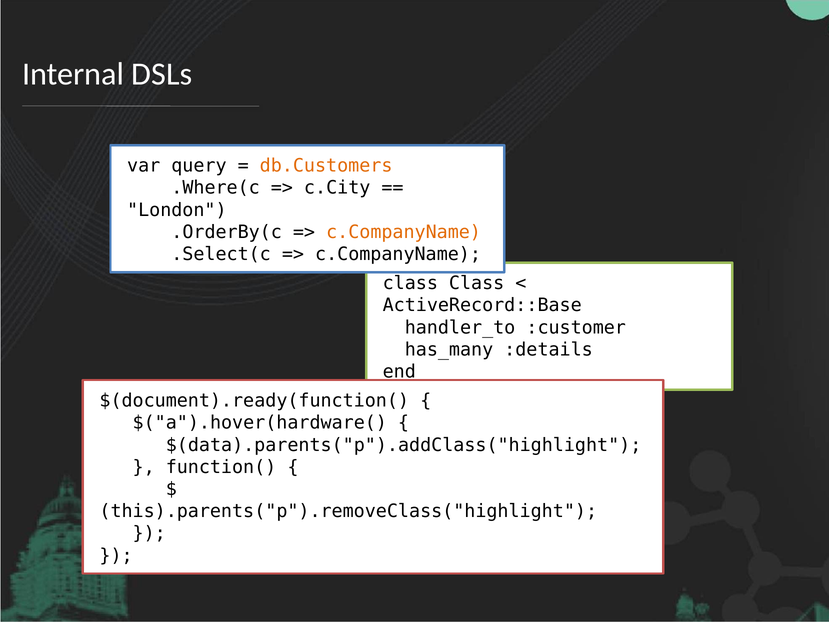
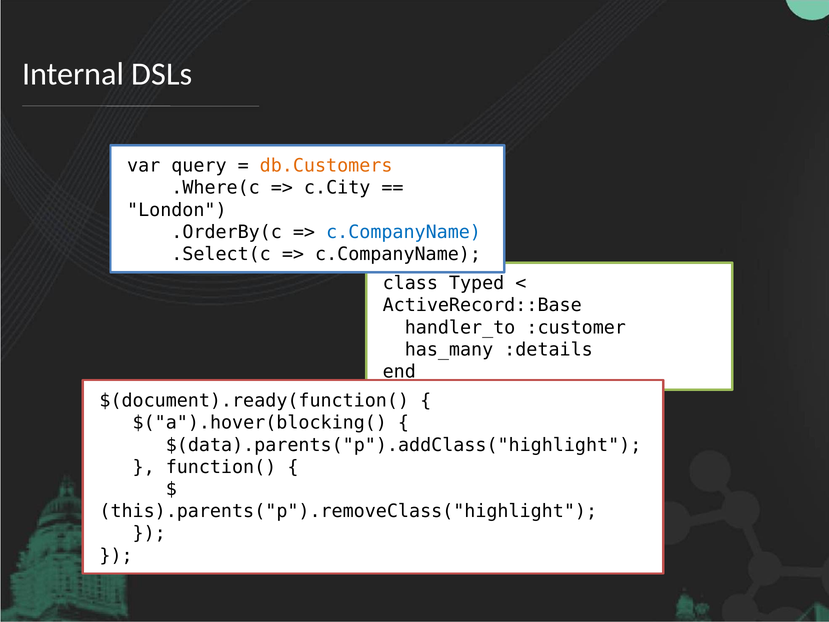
c.CompanyName at (404, 232) colour: orange -> blue
class Class: Class -> Typed
$("a").hover(hardware(: $("a").hover(hardware( -> $("a").hover(blocking(
